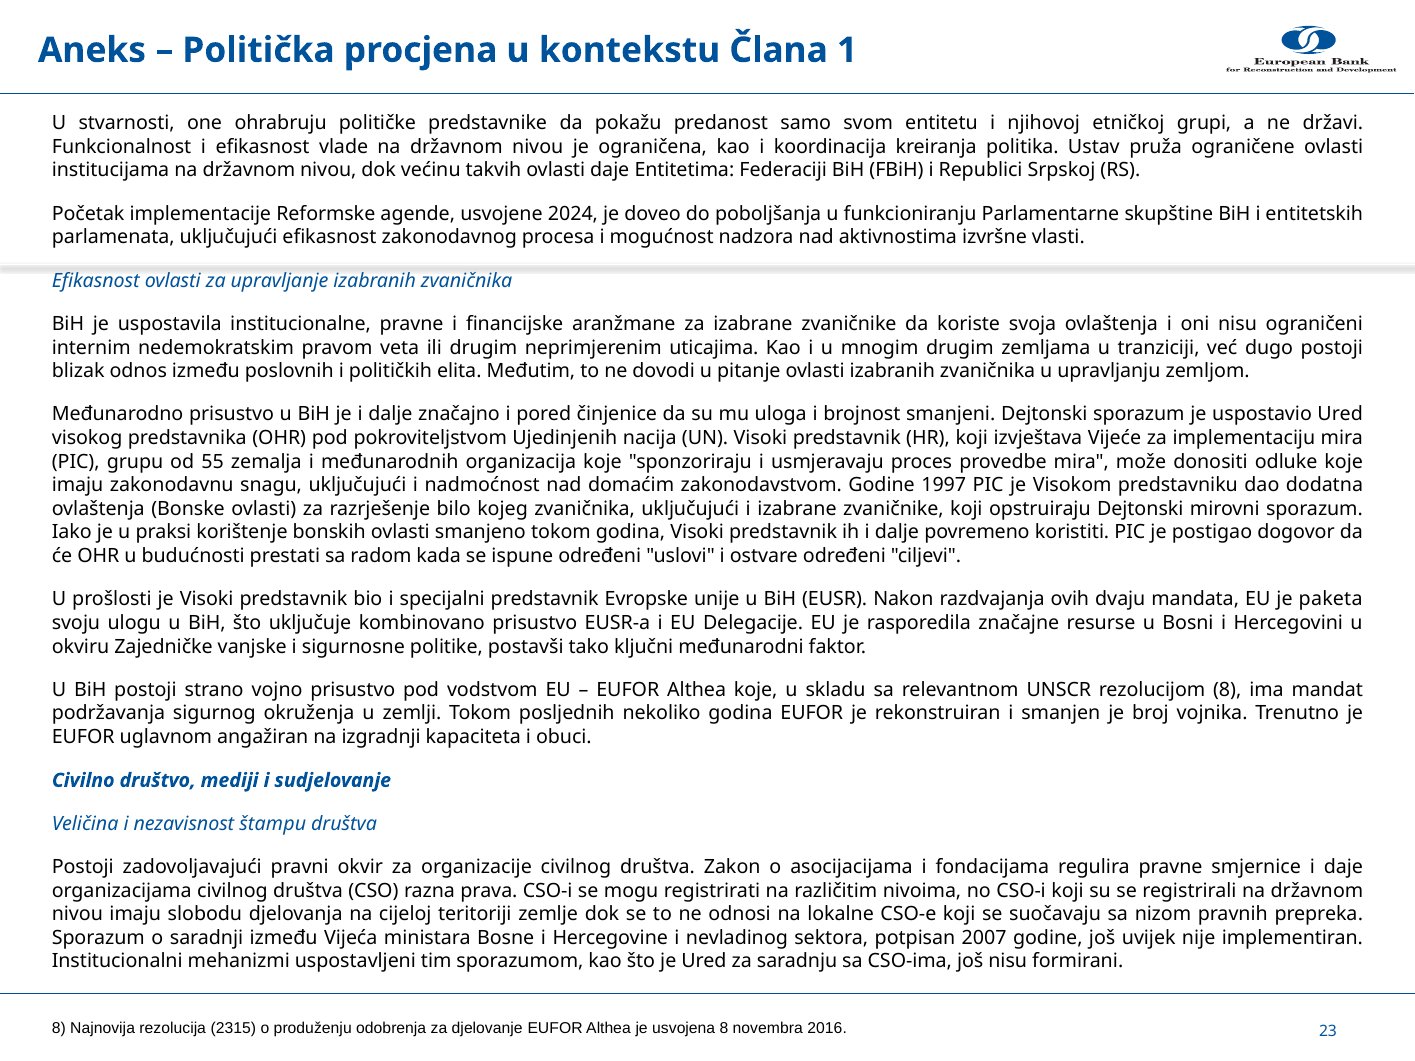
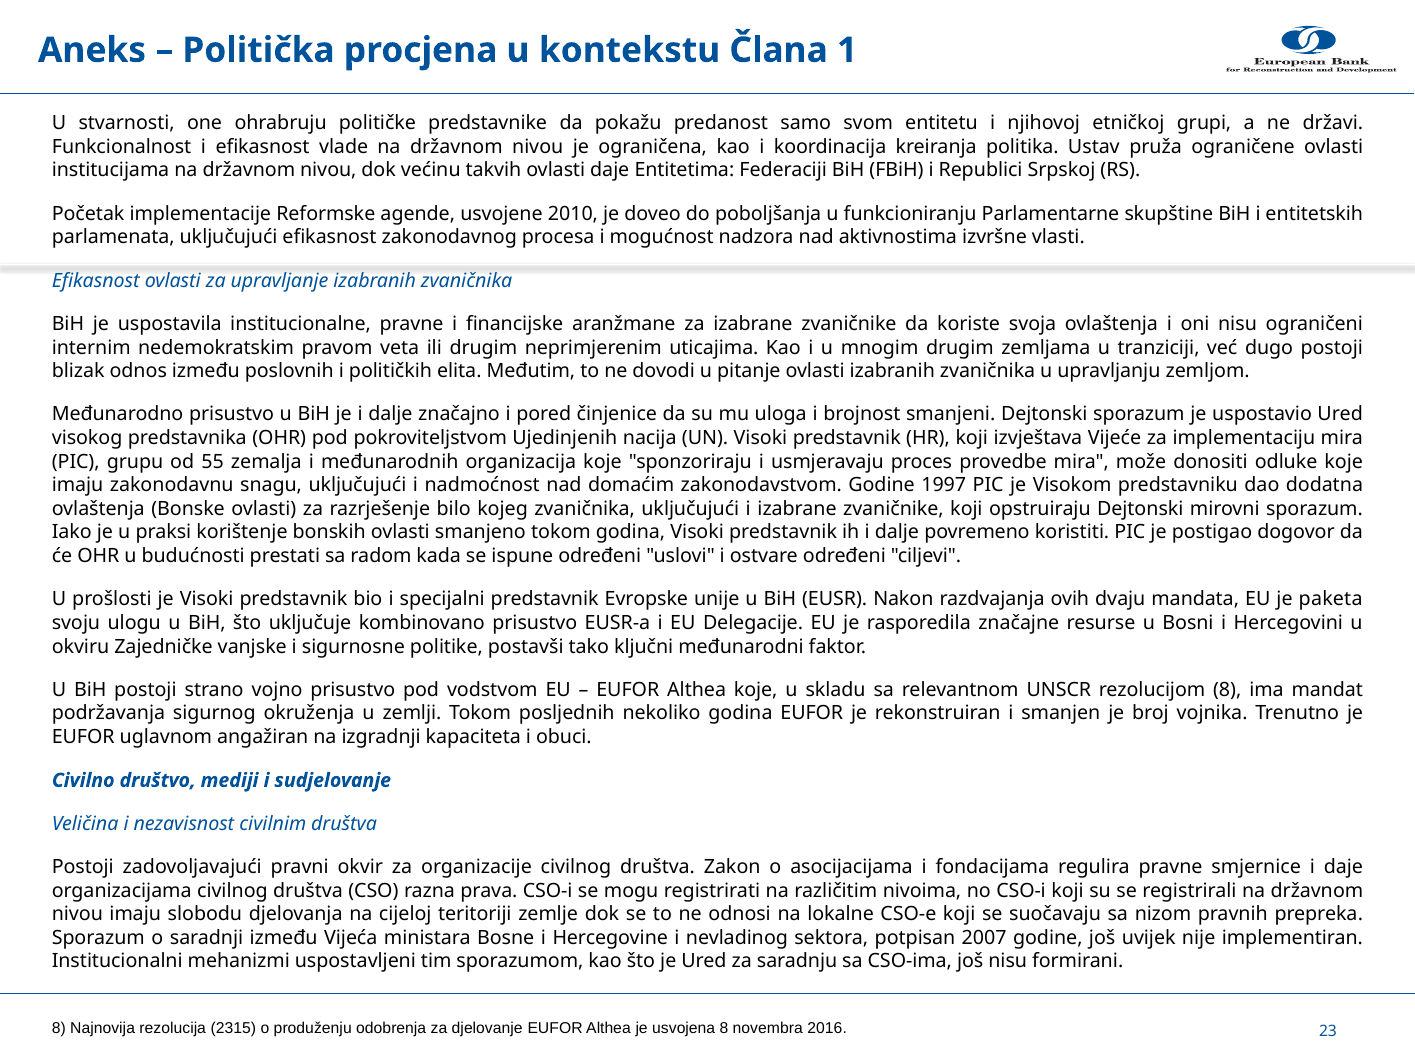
2024: 2024 -> 2010
štampu: štampu -> civilnim
